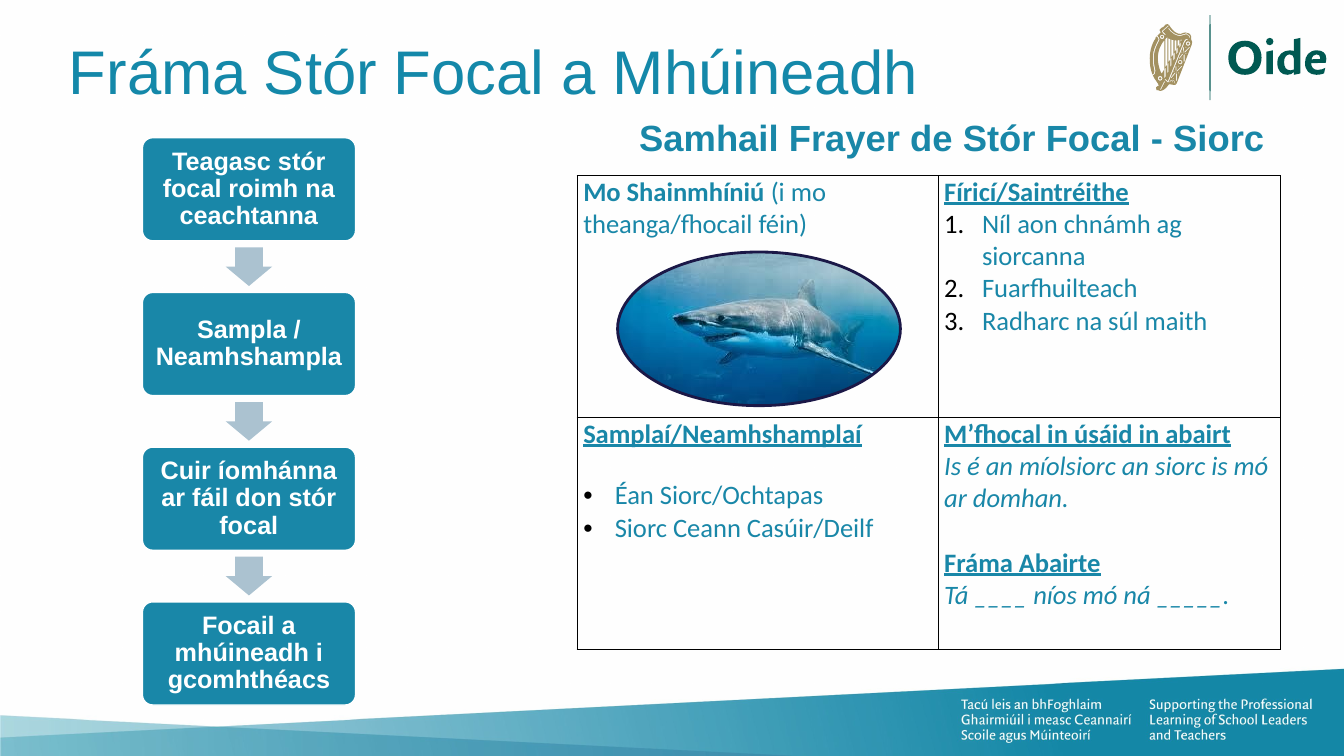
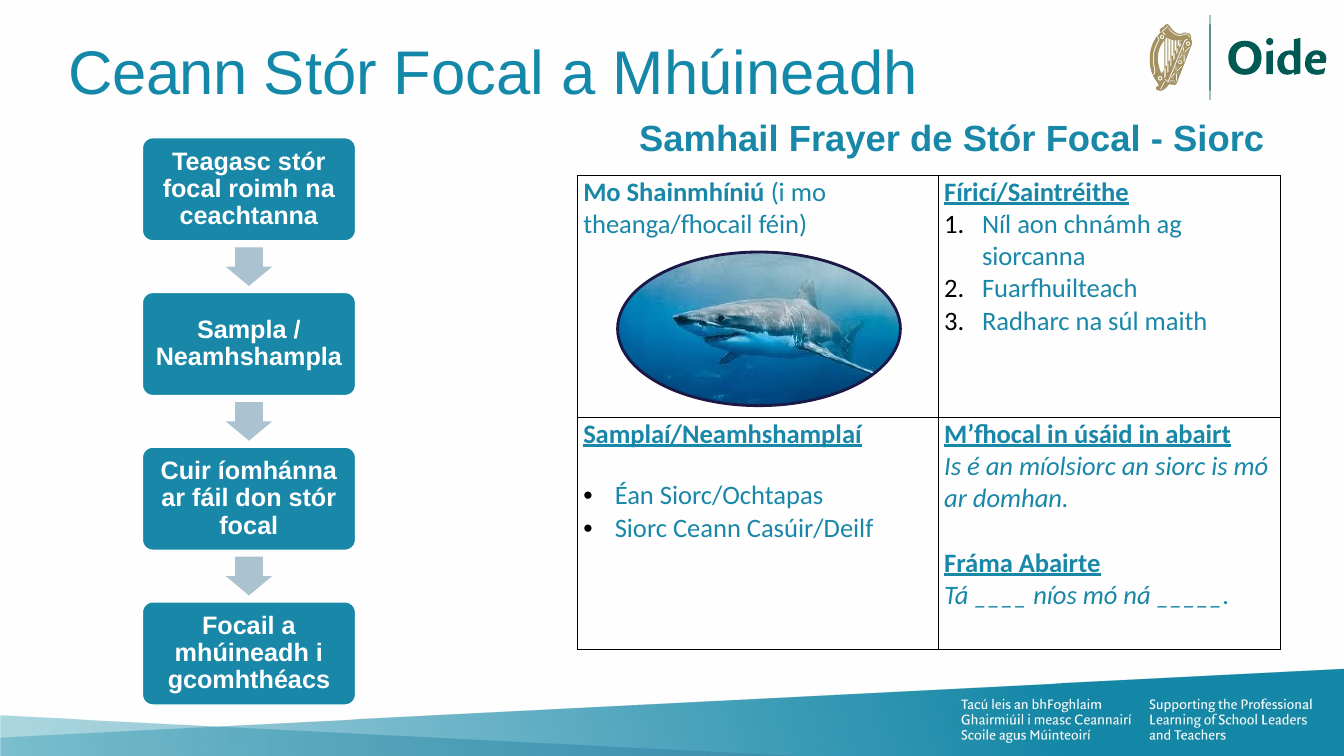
Fráma at (158, 74): Fráma -> Ceann
